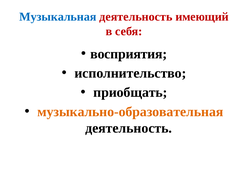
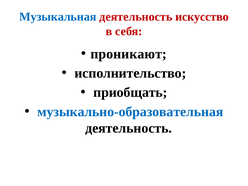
имеющий: имеющий -> искусство
восприятия: восприятия -> проникают
музыкально-образовательная colour: orange -> blue
